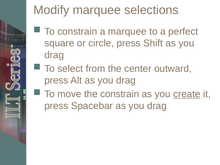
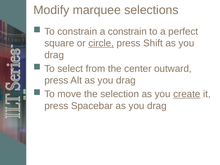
a marquee: marquee -> constrain
circle underline: none -> present
the constrain: constrain -> selection
